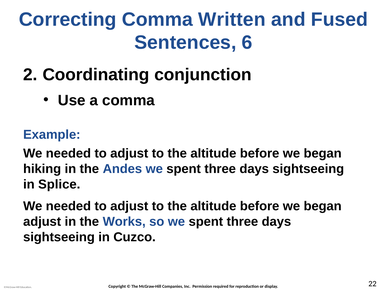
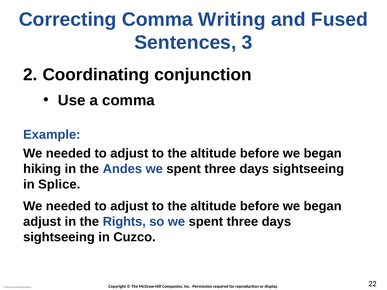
Written: Written -> Writing
6: 6 -> 3
Works: Works -> Rights
